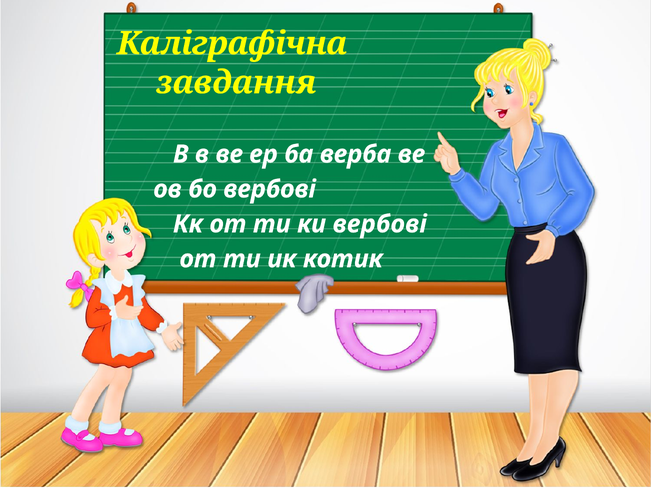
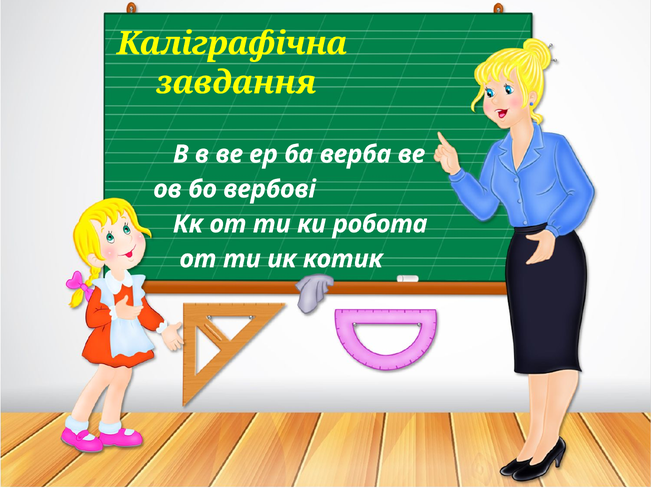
ки вербові: вербові -> робота
